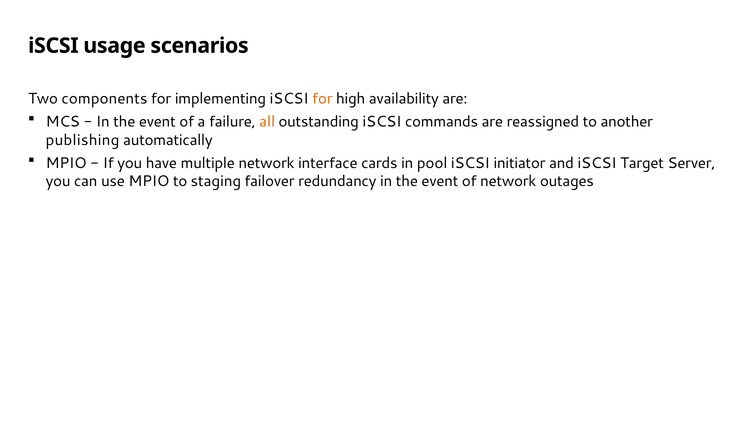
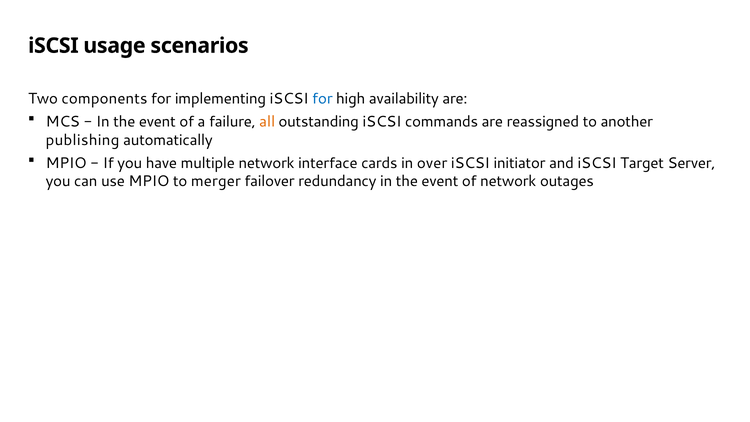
for at (322, 99) colour: orange -> blue
pool: pool -> over
staging: staging -> merger
